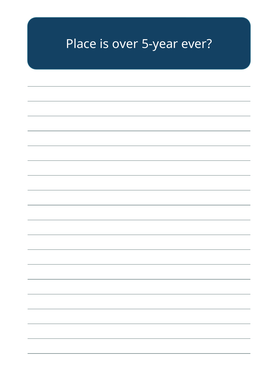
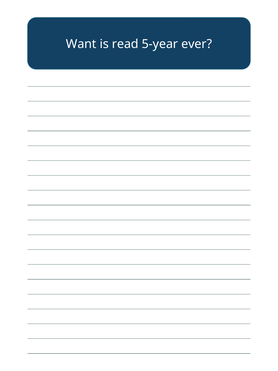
Place: Place -> Want
over: over -> read
